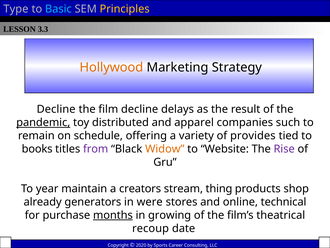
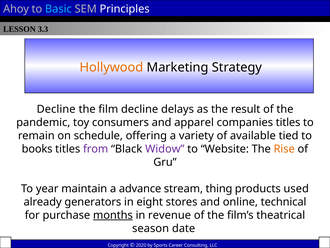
Type: Type -> Ahoy
Principles colour: yellow -> white
pandemic underline: present -> none
distributed: distributed -> consumers
companies such: such -> titles
provides: provides -> available
Widow colour: orange -> purple
Rise colour: purple -> orange
creators: creators -> advance
shop: shop -> used
were: were -> eight
growing: growing -> revenue
recoup: recoup -> season
